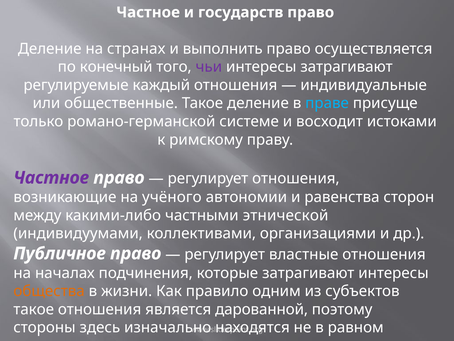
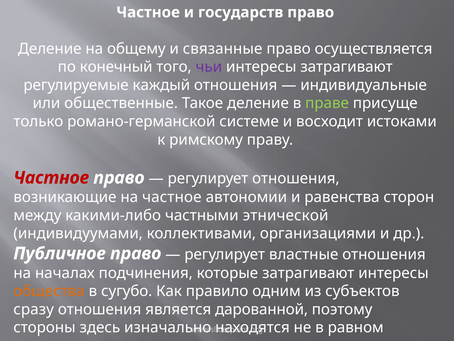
странах: странах -> общему
выполнить: выполнить -> связанные
праве colour: light blue -> light green
Частное at (51, 177) colour: purple -> red
на учёного: учёного -> частное
жизни: жизни -> сугубо
такое at (34, 309): такое -> сразу
